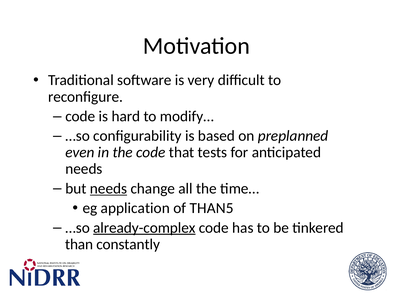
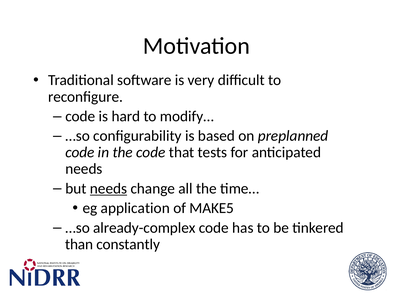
even at (80, 152): even -> code
THAN5: THAN5 -> MAKE5
already-complex underline: present -> none
